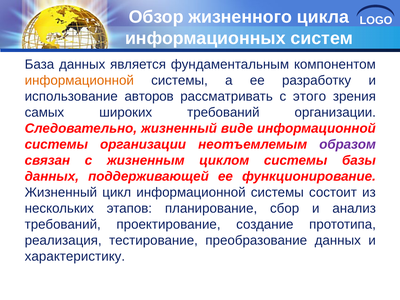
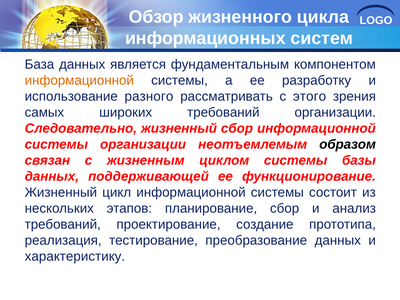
авторов: авторов -> разного
жизненный виде: виде -> сбор
образом colour: purple -> black
